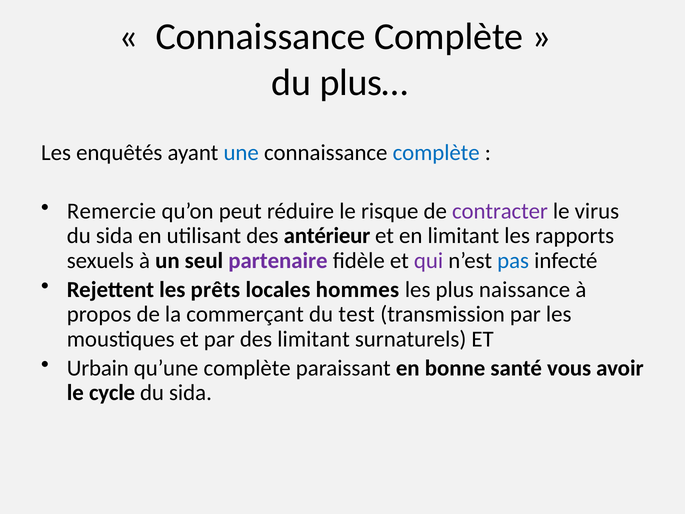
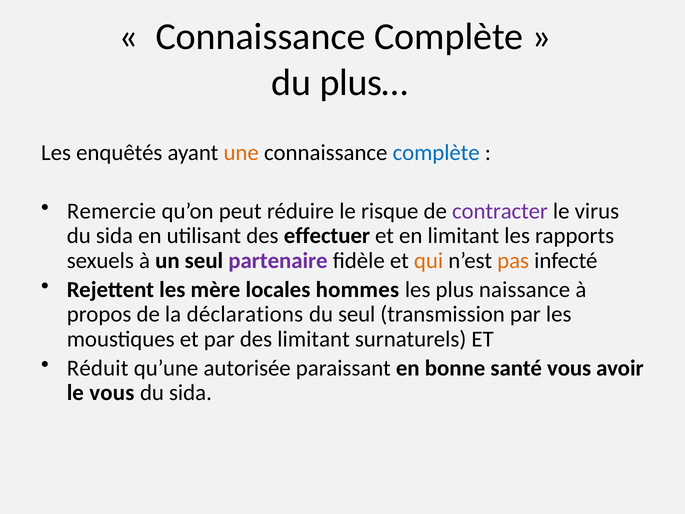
une colour: blue -> orange
antérieur: antérieur -> effectuer
qui colour: purple -> orange
pas colour: blue -> orange
prêts: prêts -> mère
commerçant: commerçant -> déclarations
du test: test -> seul
Urbain: Urbain -> Réduit
qu’une complète: complète -> autorisée
le cycle: cycle -> vous
